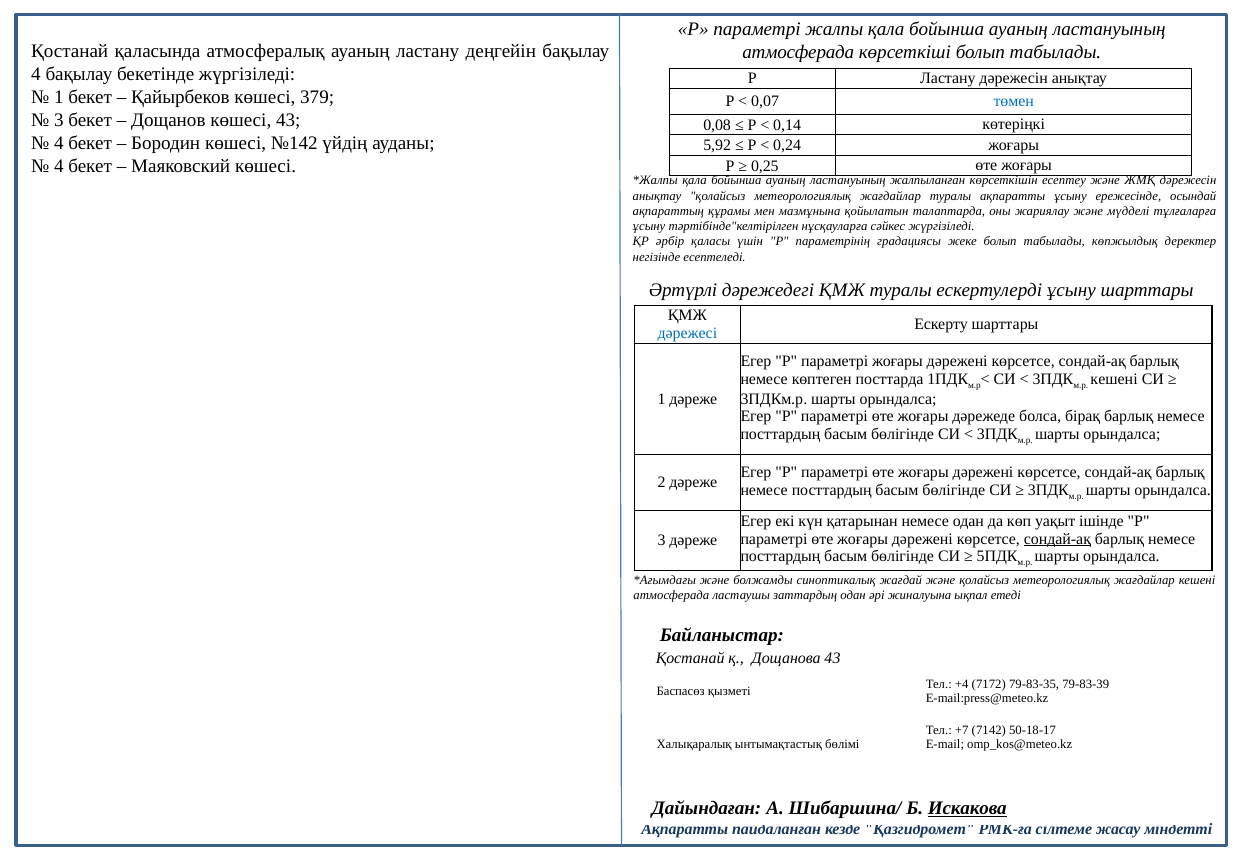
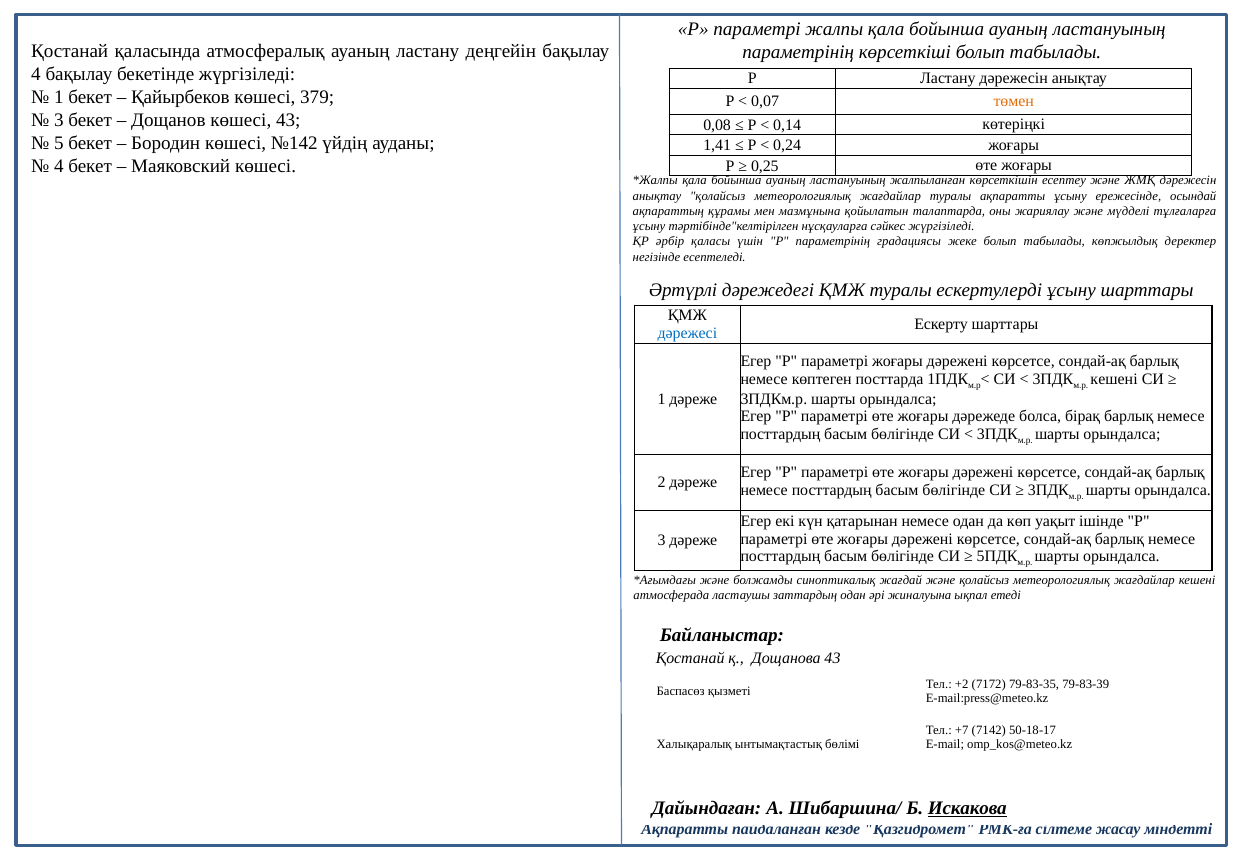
атмосферада at (798, 52): атмосферада -> параметрінің
төмен colour: blue -> orange
4 at (59, 143): 4 -> 5
5,92: 5,92 -> 1,41
сондай-ақ at (1057, 539) underline: present -> none
+4: +4 -> +2
